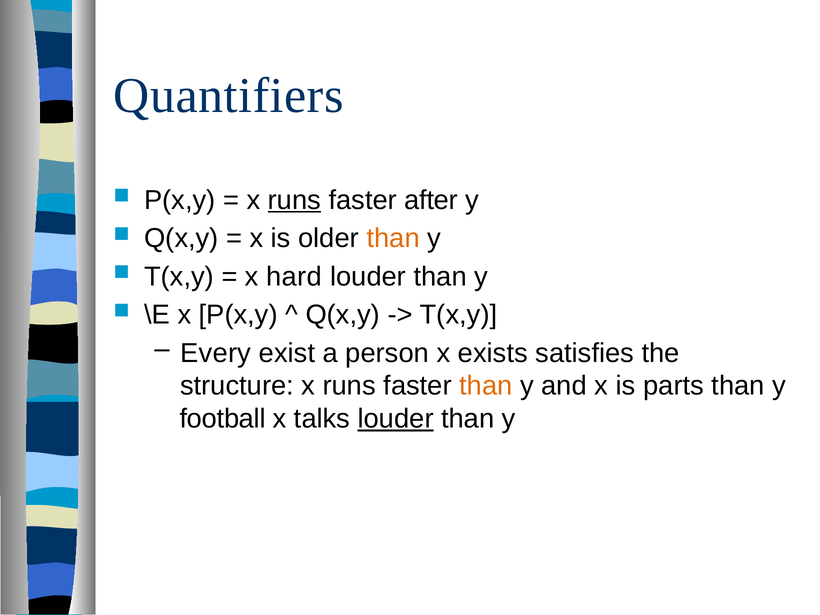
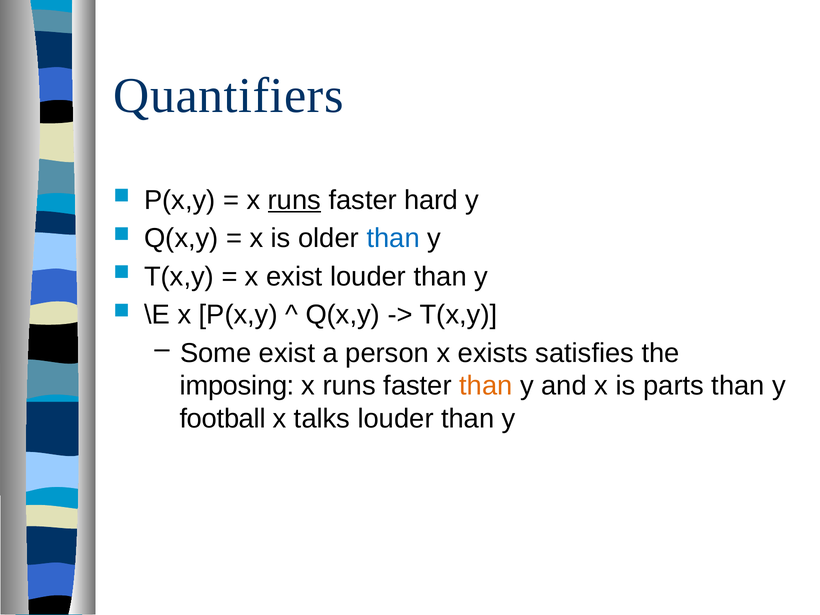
after: after -> hard
than at (393, 238) colour: orange -> blue
x hard: hard -> exist
Every: Every -> Some
structure: structure -> imposing
louder at (396, 419) underline: present -> none
